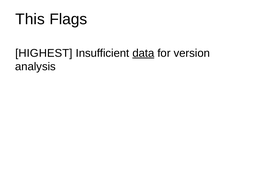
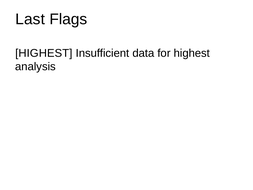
This: This -> Last
data underline: present -> none
for version: version -> highest
